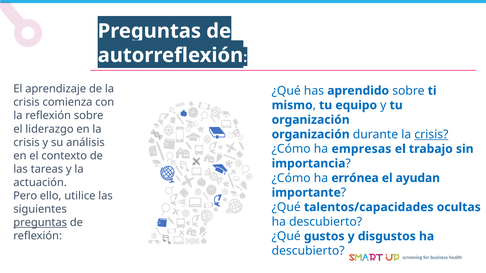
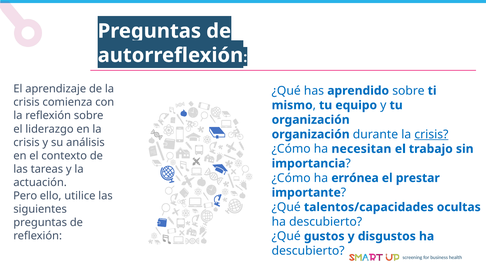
empresas: empresas -> necesitan
ayudan: ayudan -> prestar
preguntas at (40, 223) underline: present -> none
